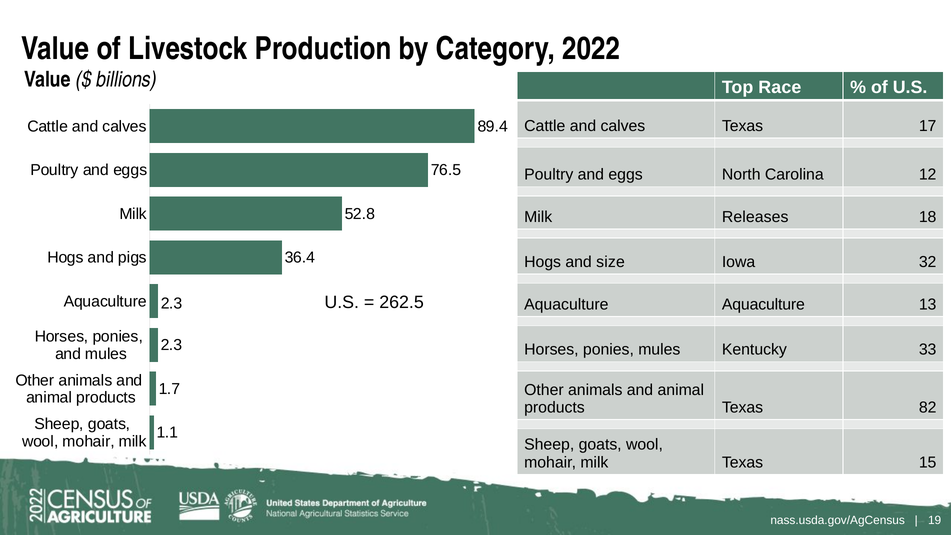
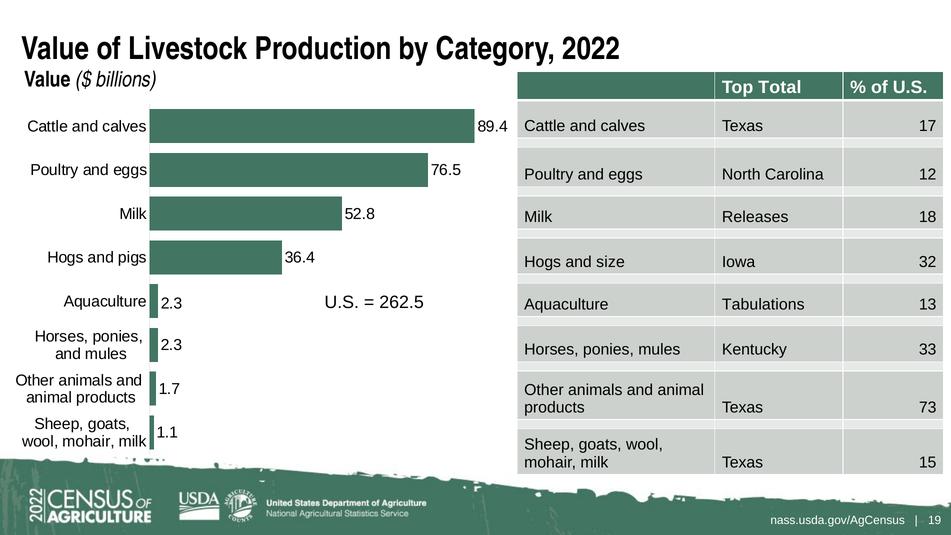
Race: Race -> Total
Aquaculture Aquaculture: Aquaculture -> Tabulations
82: 82 -> 73
